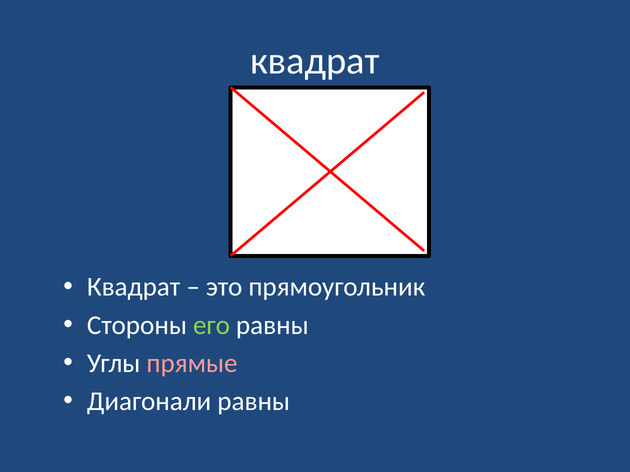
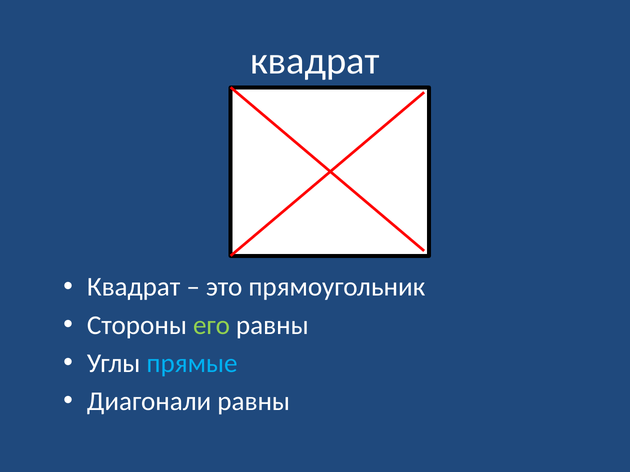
прямые colour: pink -> light blue
